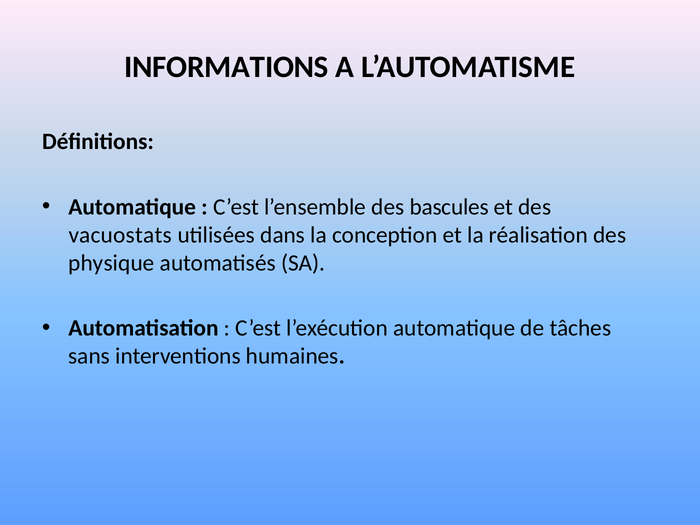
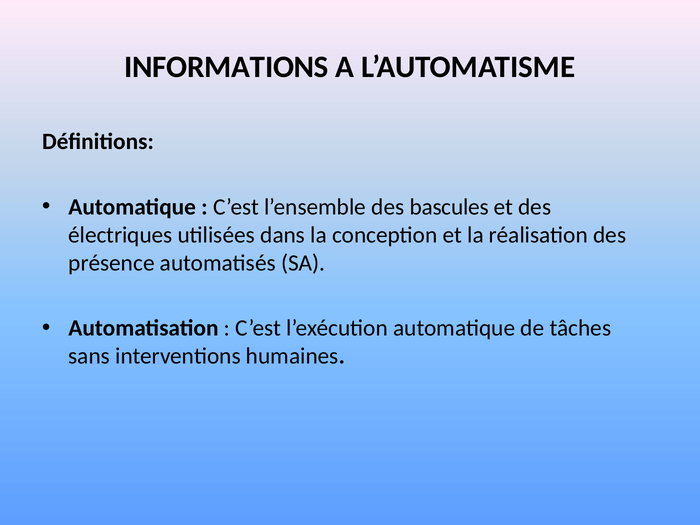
vacuostats: vacuostats -> électriques
physique: physique -> présence
